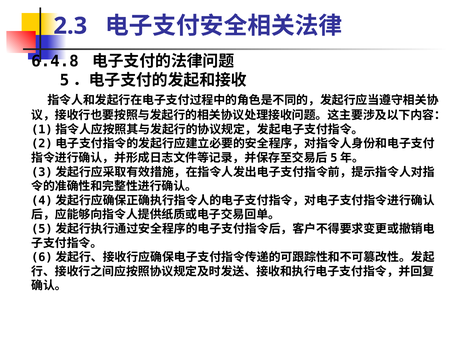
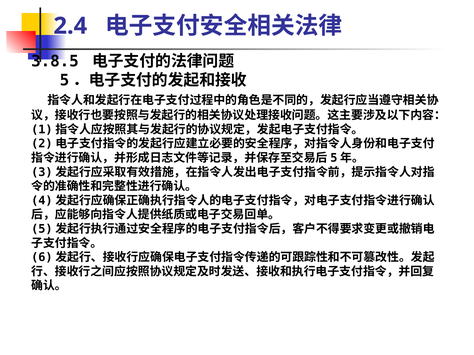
2.3: 2.3 -> 2.4
6.4.8: 6.4.8 -> 3.8.5
